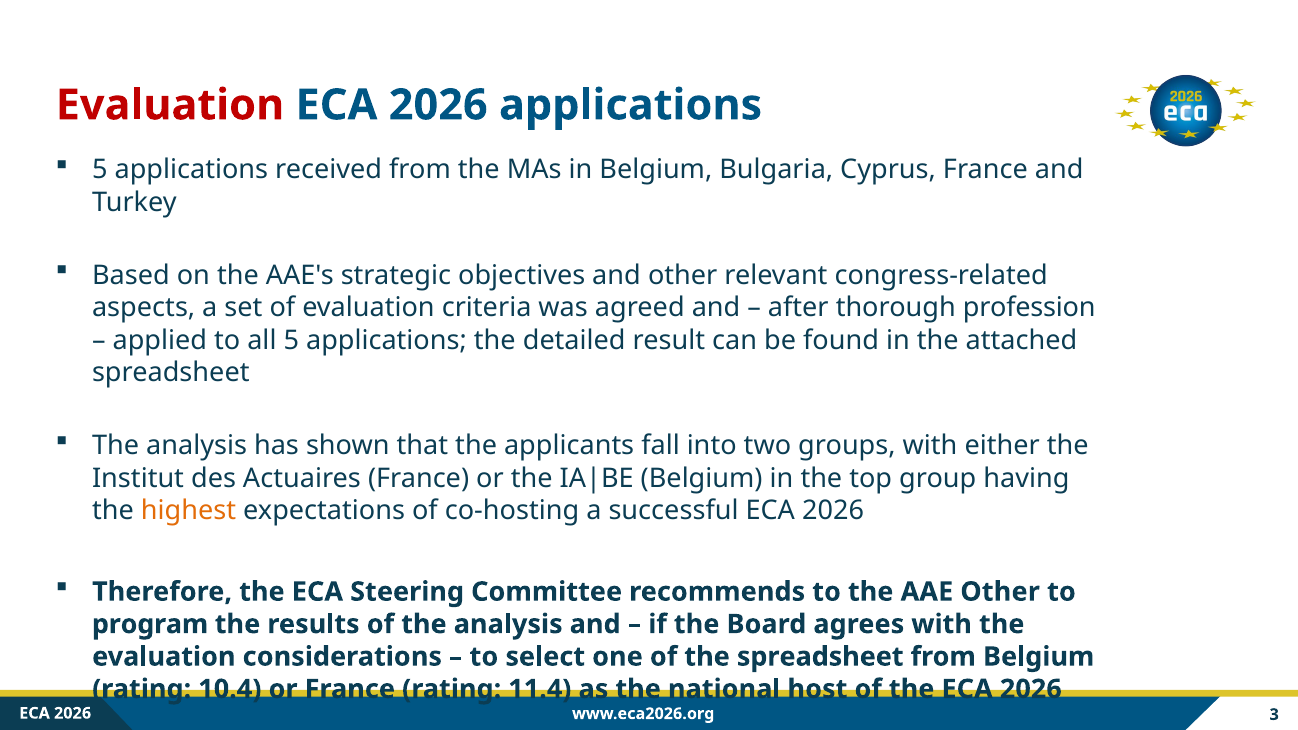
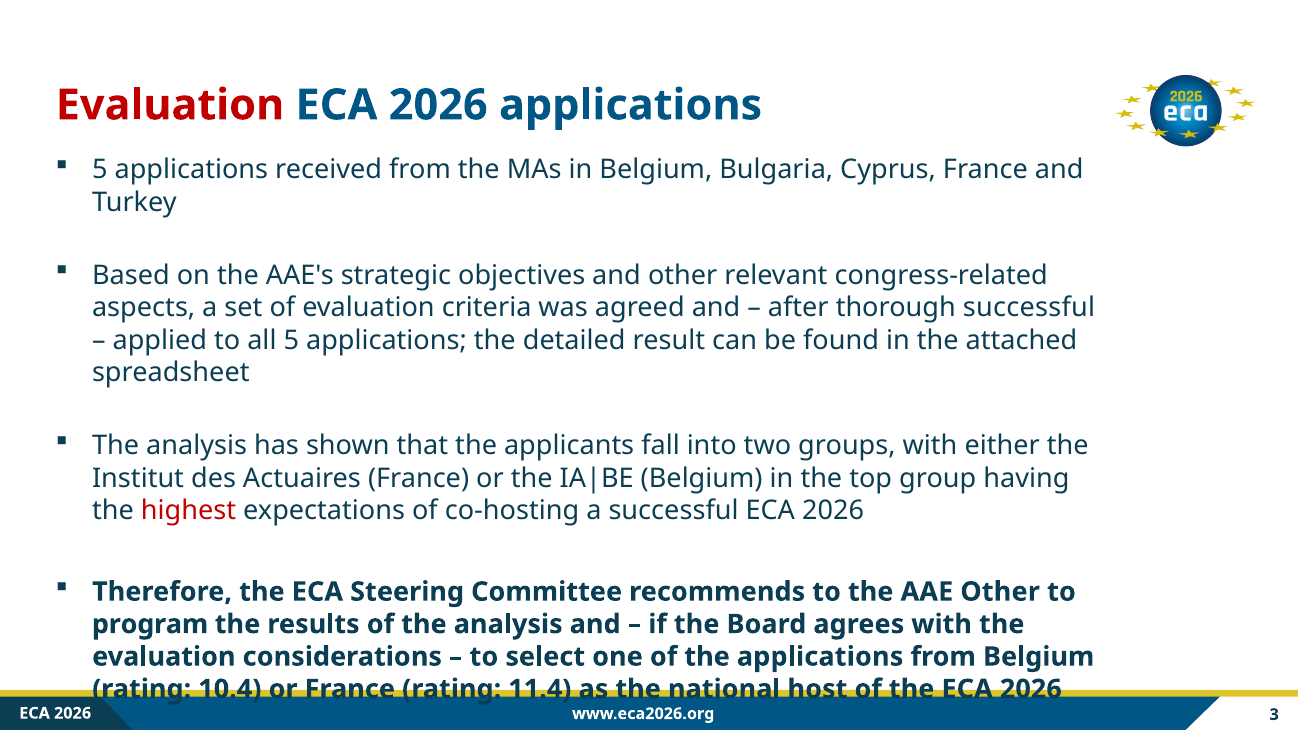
thorough profession: profession -> successful
highest colour: orange -> red
the spreadsheet: spreadsheet -> applications
